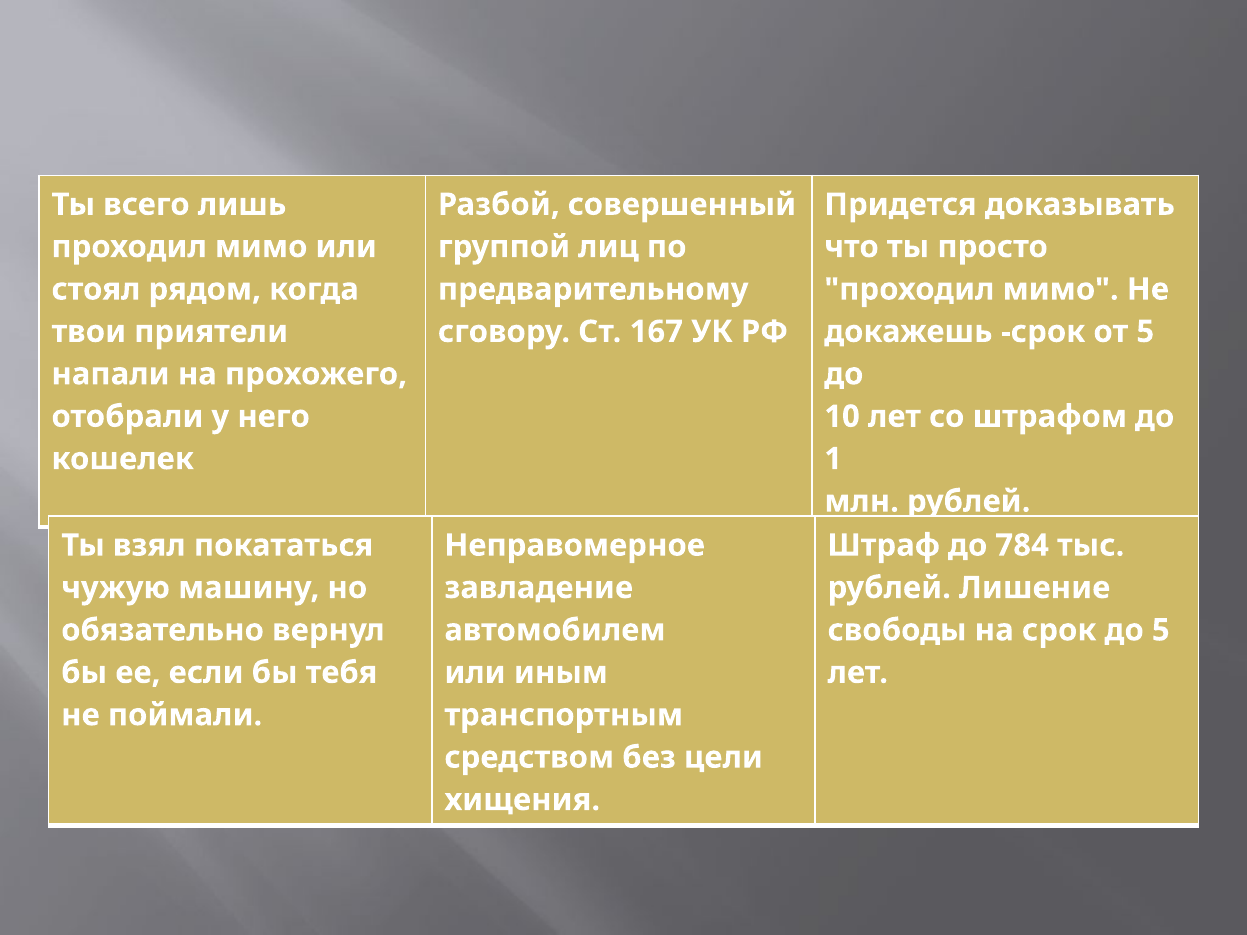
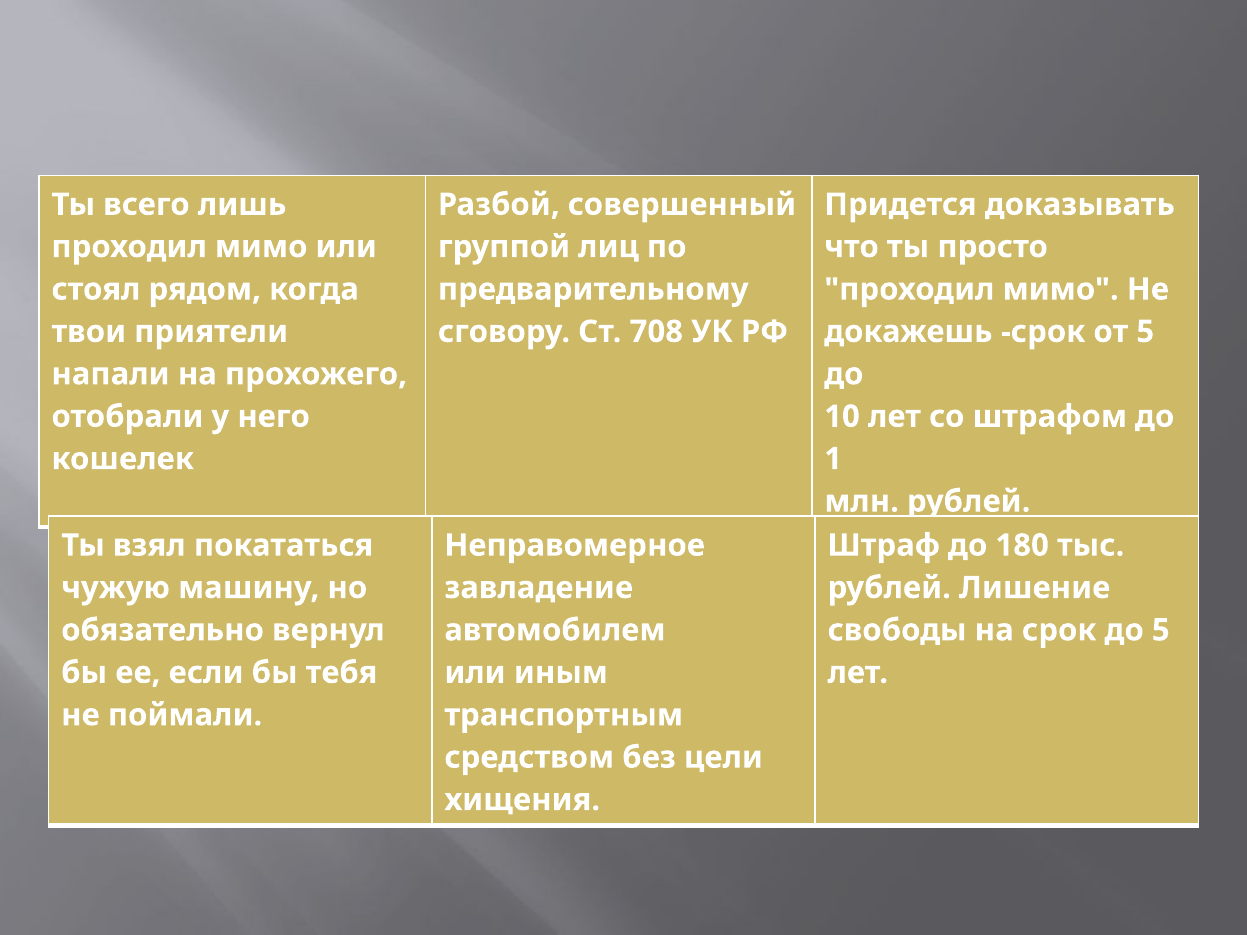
167: 167 -> 708
784: 784 -> 180
